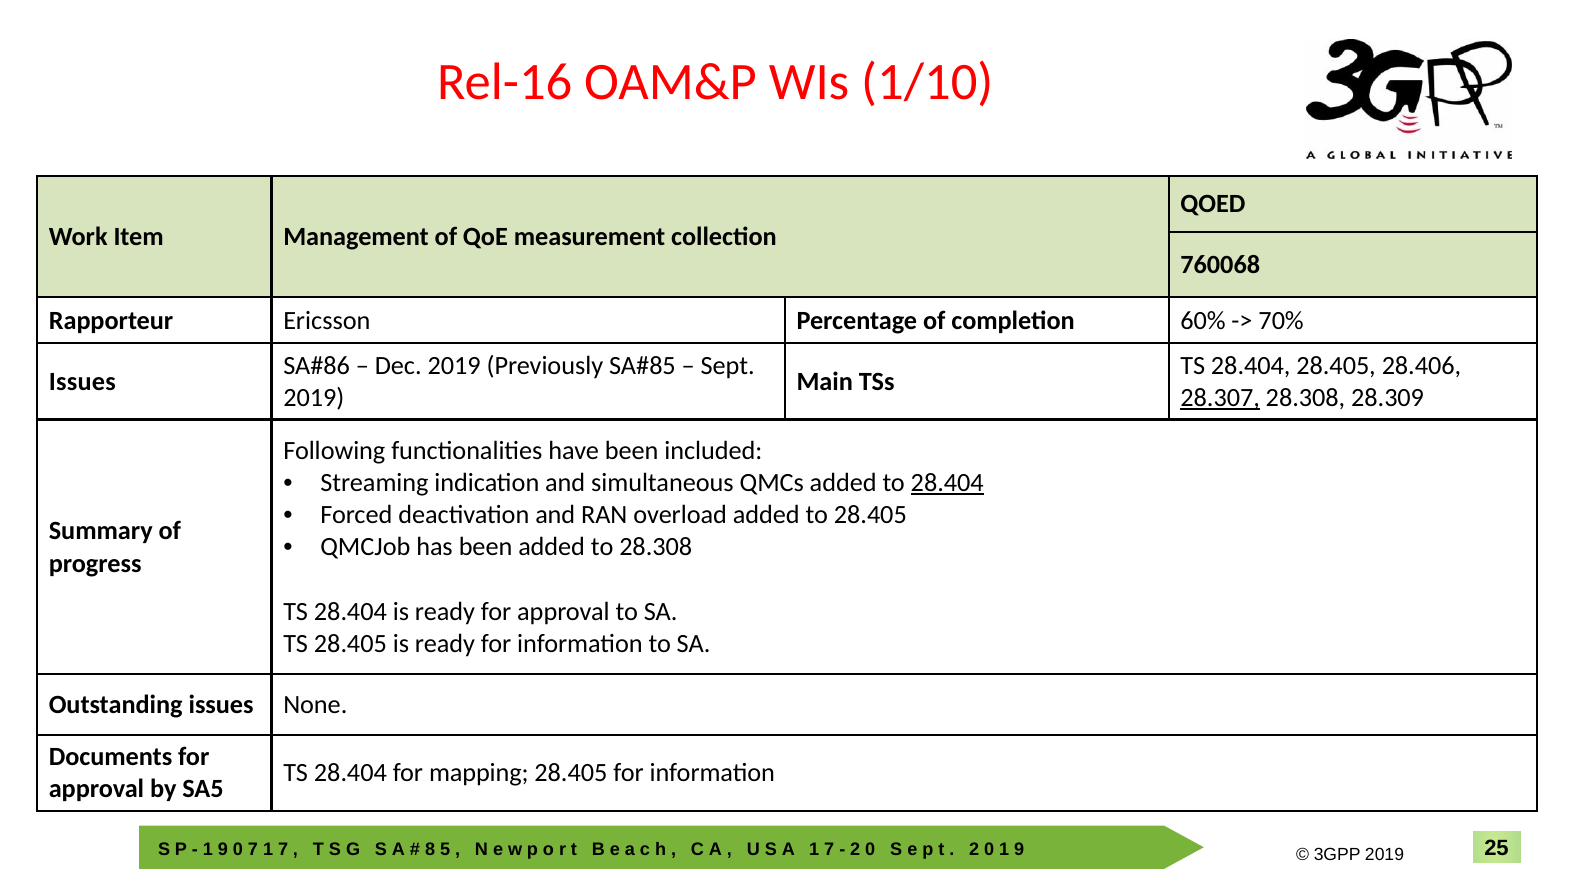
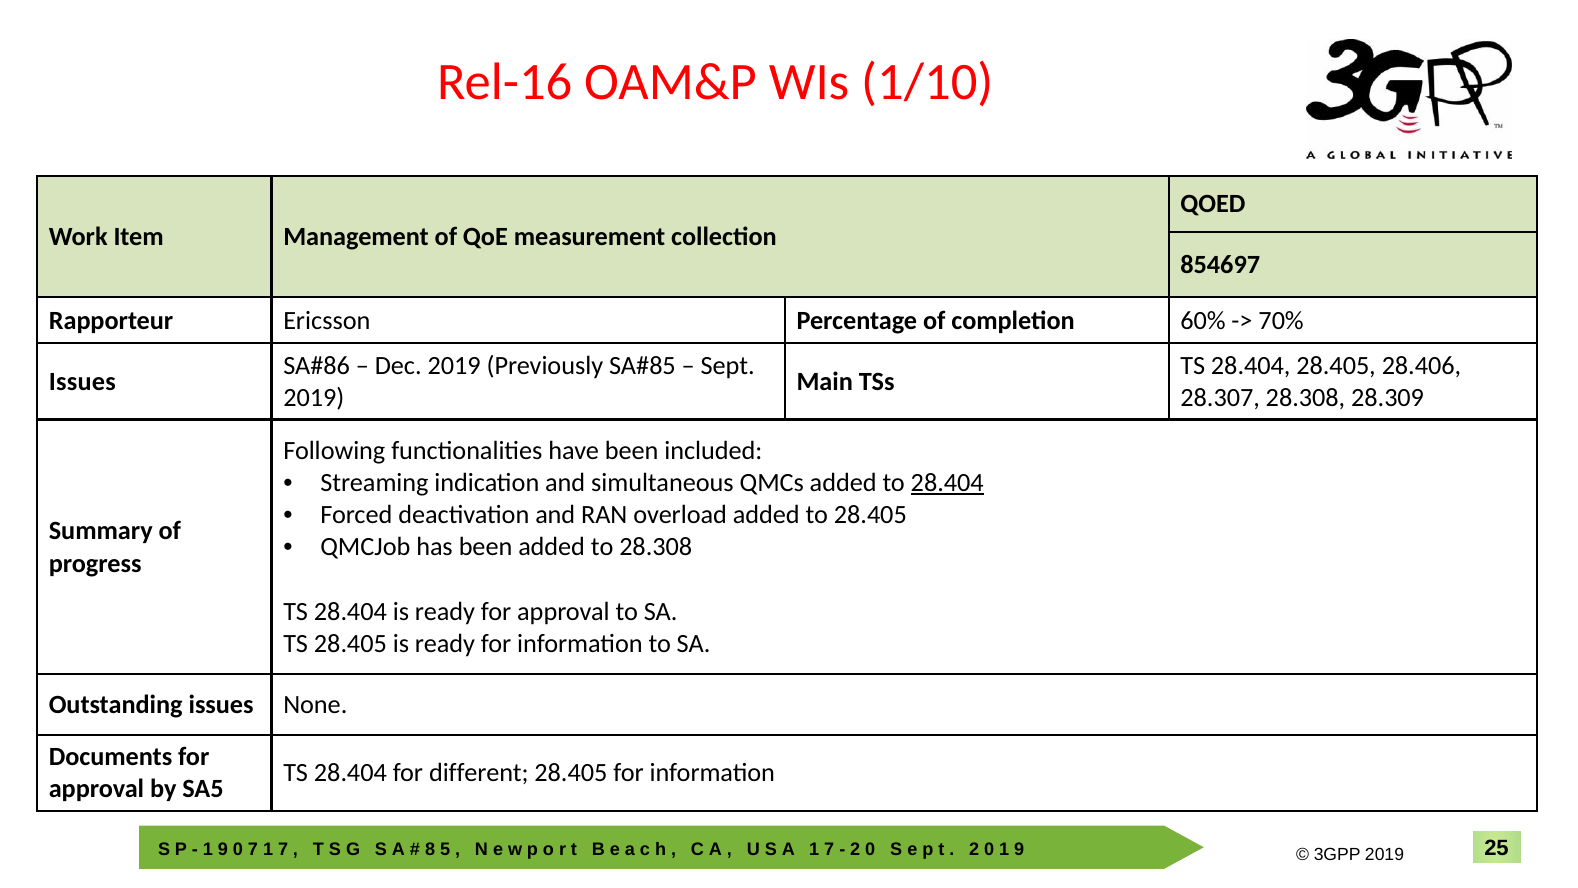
760068: 760068 -> 854697
28.307 underline: present -> none
mapping: mapping -> different
